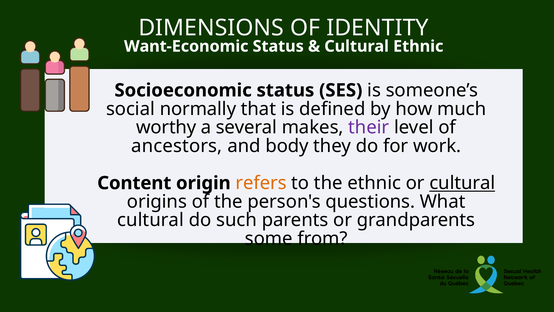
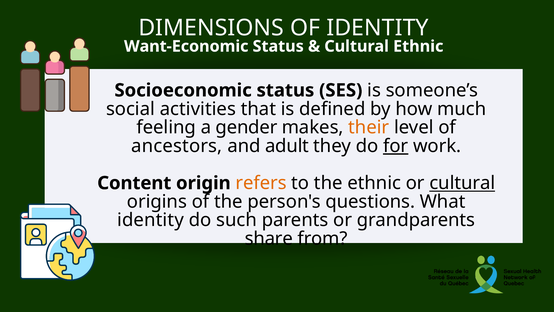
normally: normally -> activities
worthy: worthy -> feeling
several: several -> gender
their colour: purple -> orange
body: body -> adult
for underline: none -> present
cultural at (151, 220): cultural -> identity
some: some -> share
